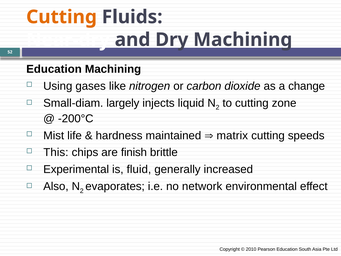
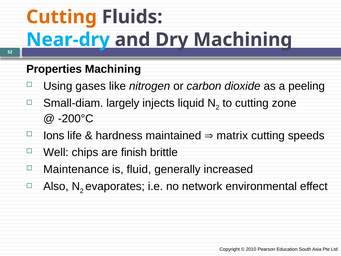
Near-dry colour: white -> light blue
Education at (54, 69): Education -> Properties
change: change -> peeling
Mist: Mist -> Ions
This: This -> Well
Experimental: Experimental -> Maintenance
